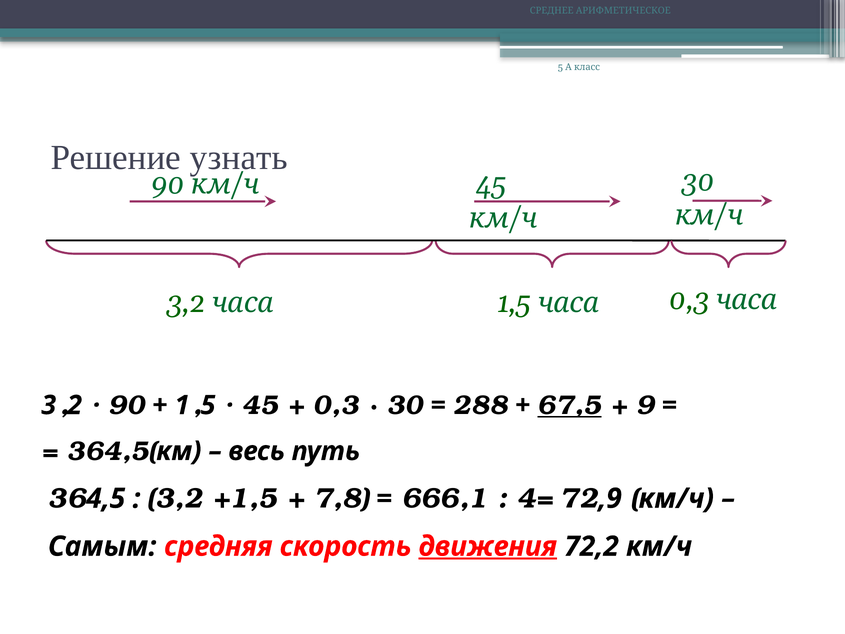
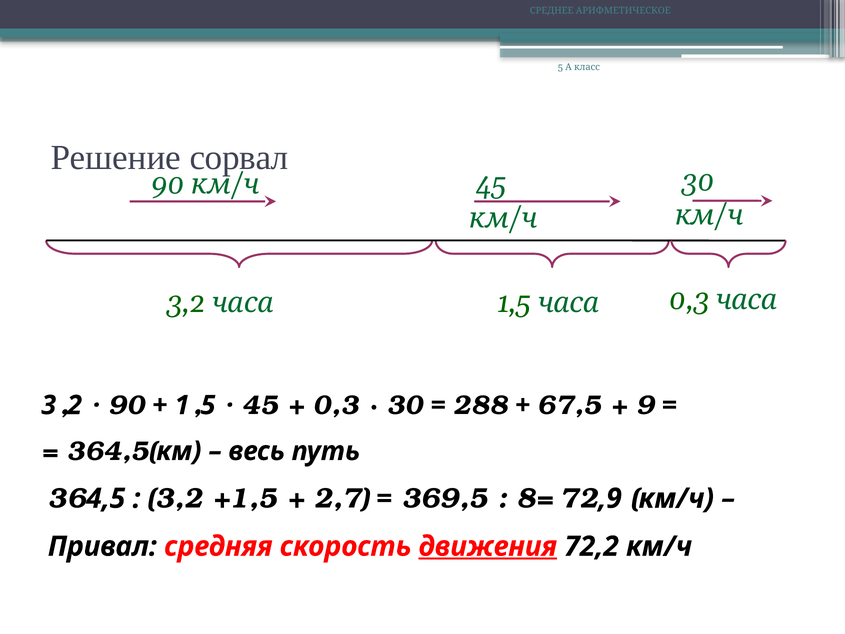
узнать: узнать -> сорвал
67,5 underline: present -> none
7,8: 7,8 -> 2,7
666,1: 666,1 -> 369,5
4=: 4= -> 8=
Самым: Самым -> Привал
